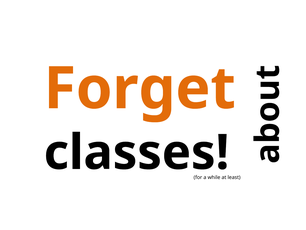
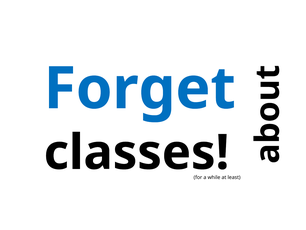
Forget colour: orange -> blue
